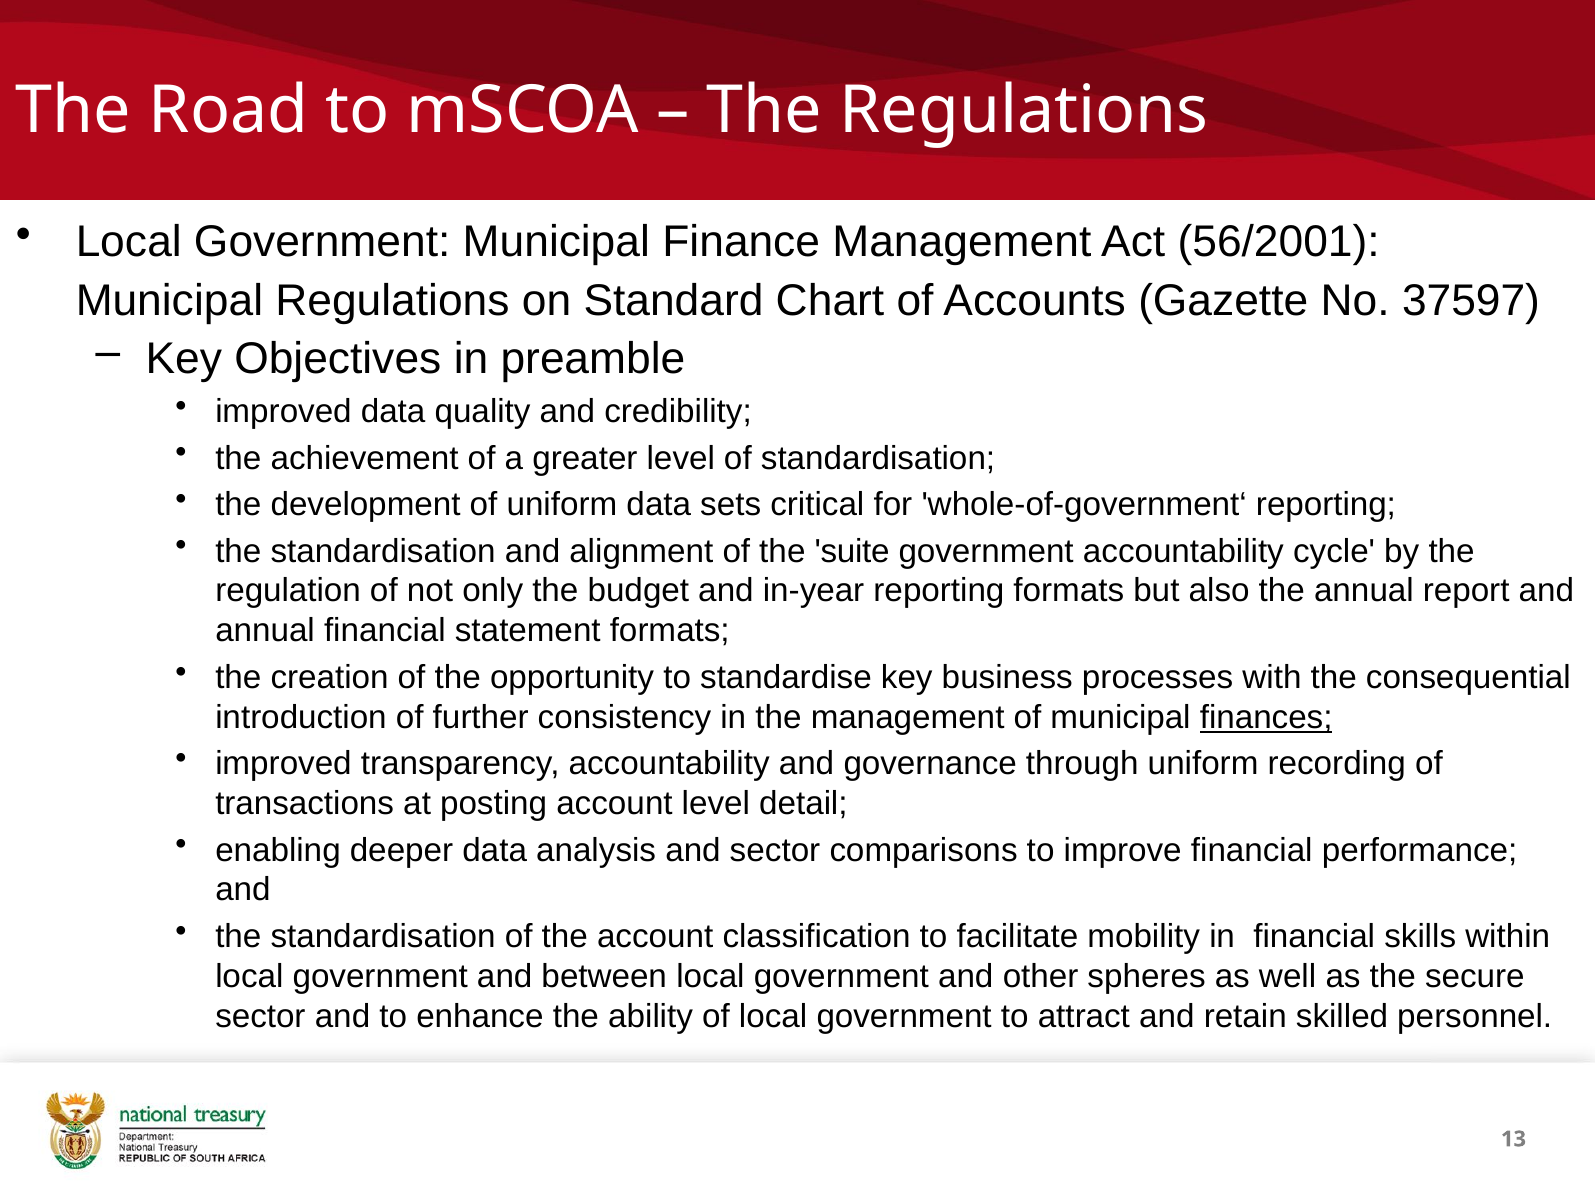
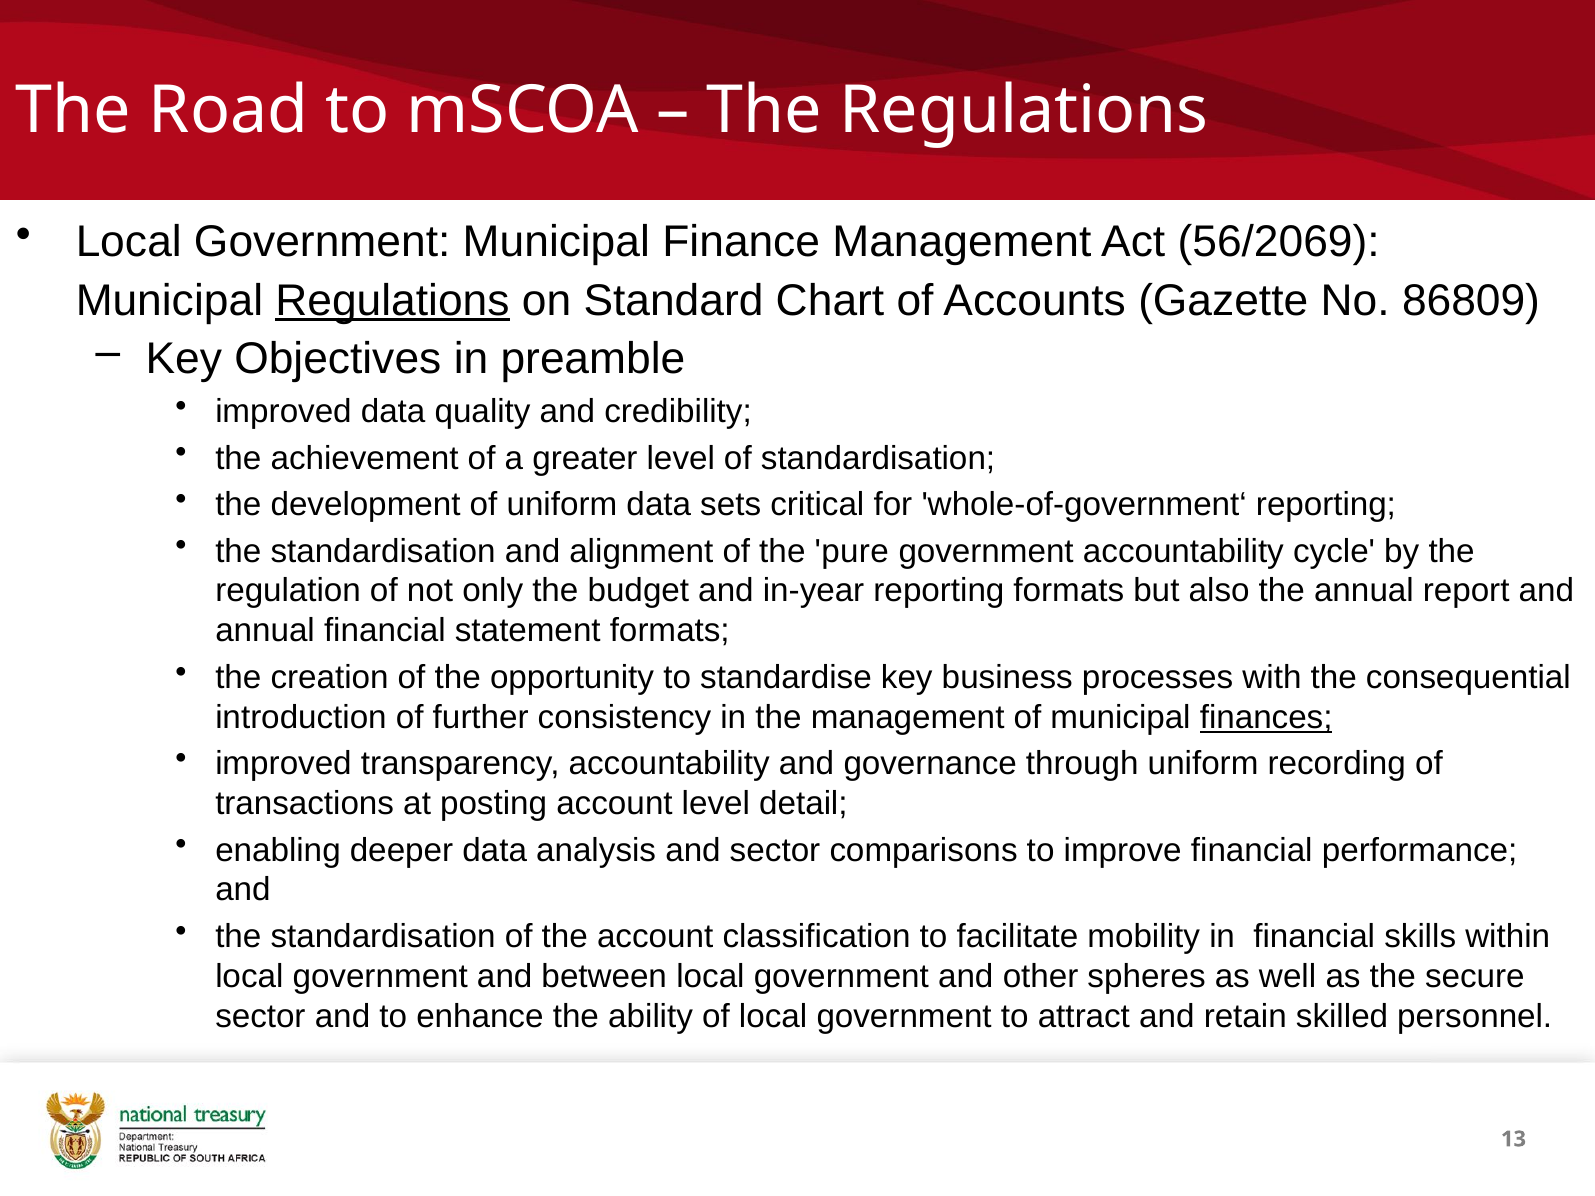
56/2001: 56/2001 -> 56/2069
Regulations at (392, 301) underline: none -> present
37597: 37597 -> 86809
suite: suite -> pure
